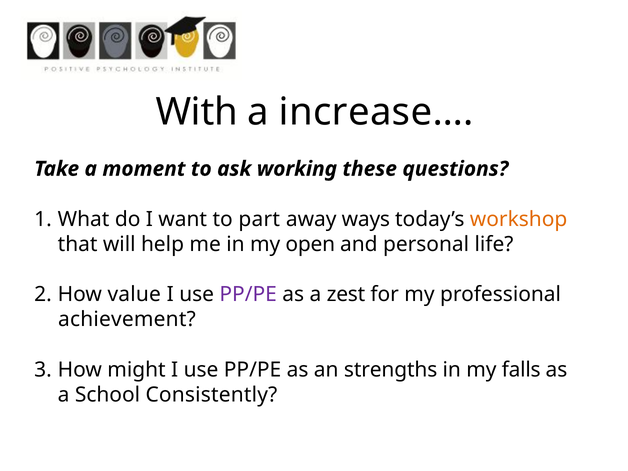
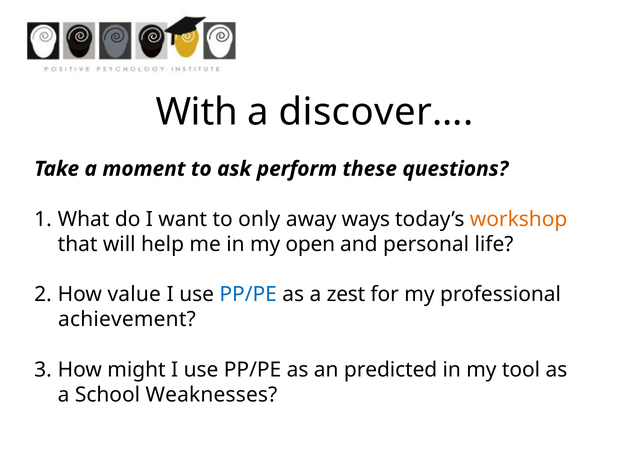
increase…: increase… -> discover…
working: working -> perform
part: part -> only
PP/PE at (248, 294) colour: purple -> blue
strengths: strengths -> predicted
falls: falls -> tool
Consistently: Consistently -> Weaknesses
